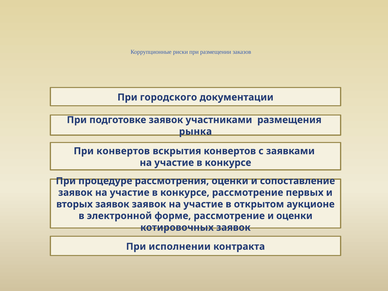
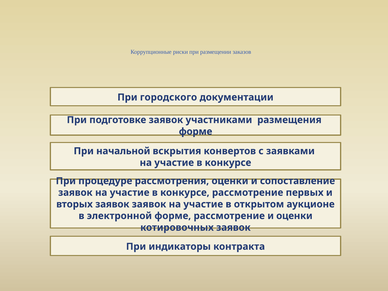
рынка at (195, 132): рынка -> форме
При конвертов: конвертов -> начальной
исполнении: исполнении -> индикаторы
